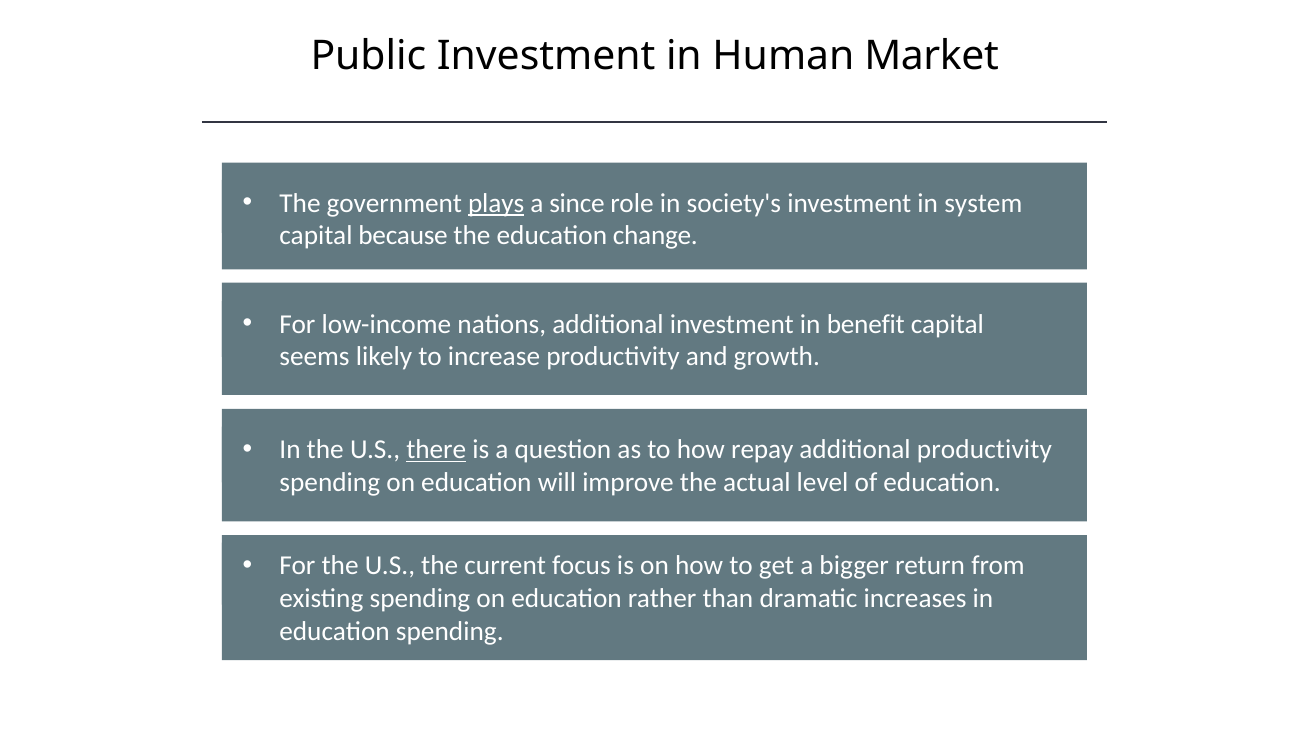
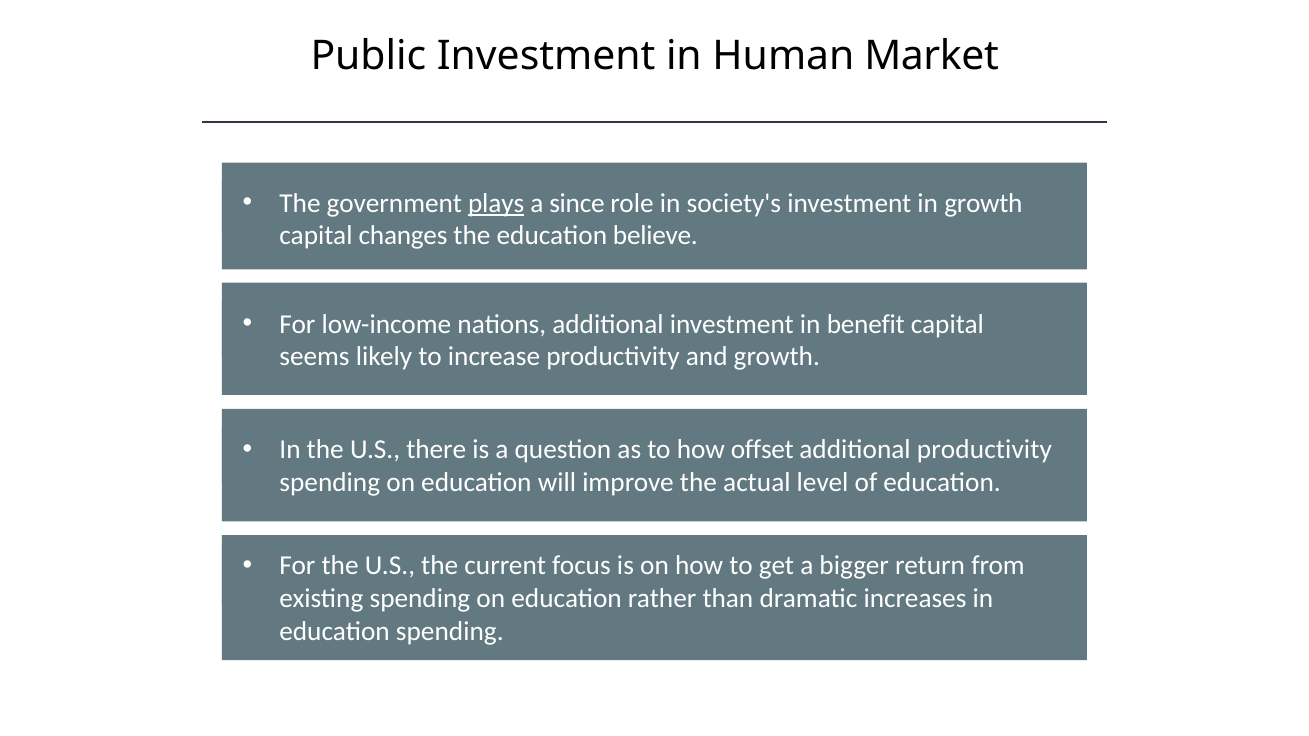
in system: system -> growth
because: because -> changes
change: change -> believe
there underline: present -> none
repay: repay -> offset
